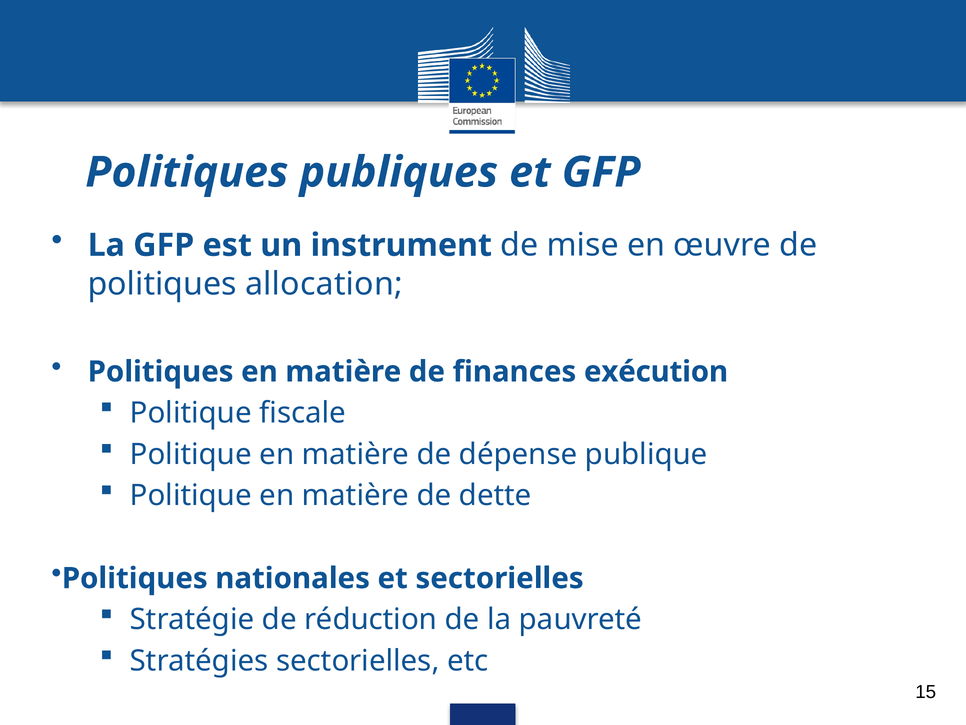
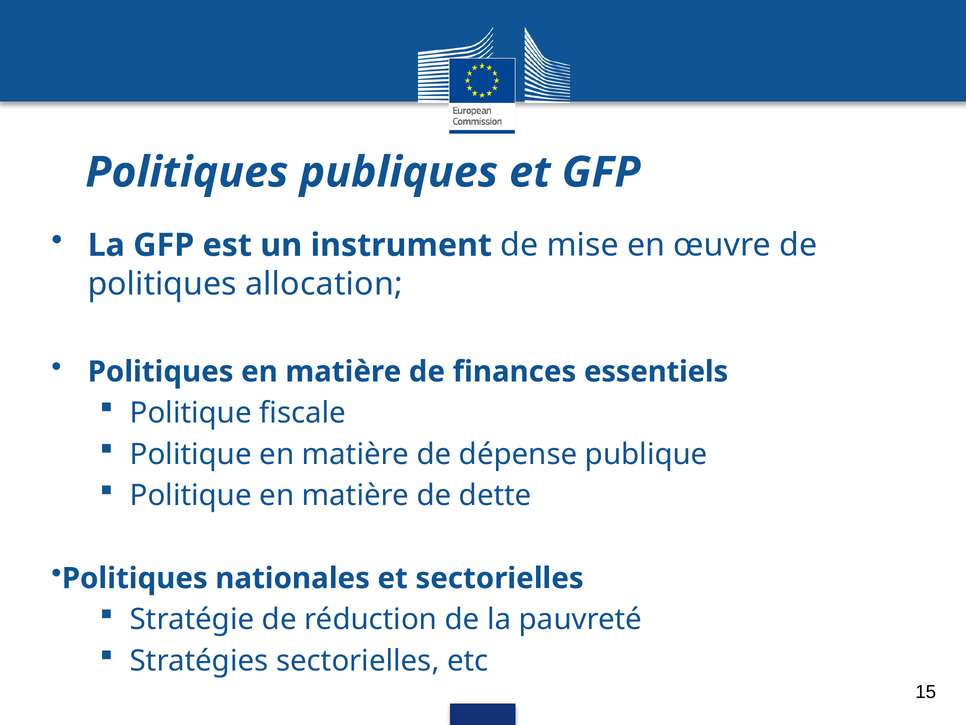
exécution: exécution -> essentiels
